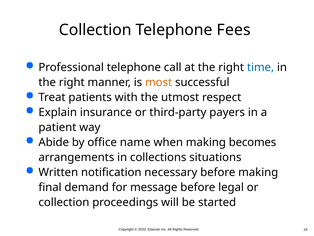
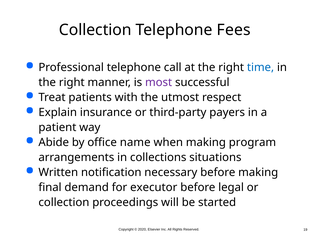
most colour: orange -> purple
becomes: becomes -> program
message: message -> executor
